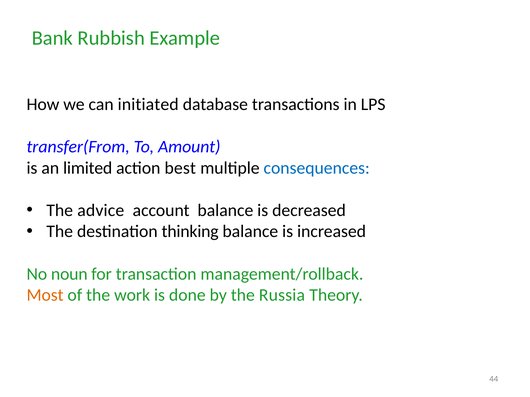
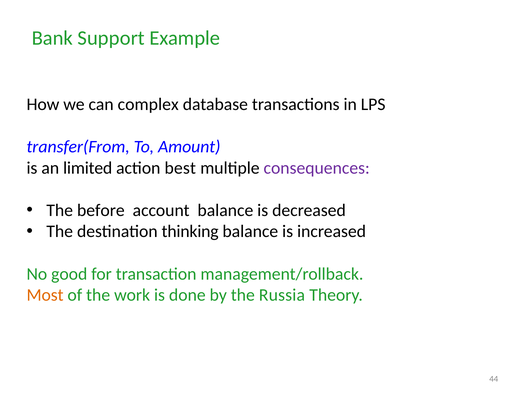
Rubbish: Rubbish -> Support
initiated: initiated -> complex
consequences colour: blue -> purple
advice: advice -> before
noun: noun -> good
